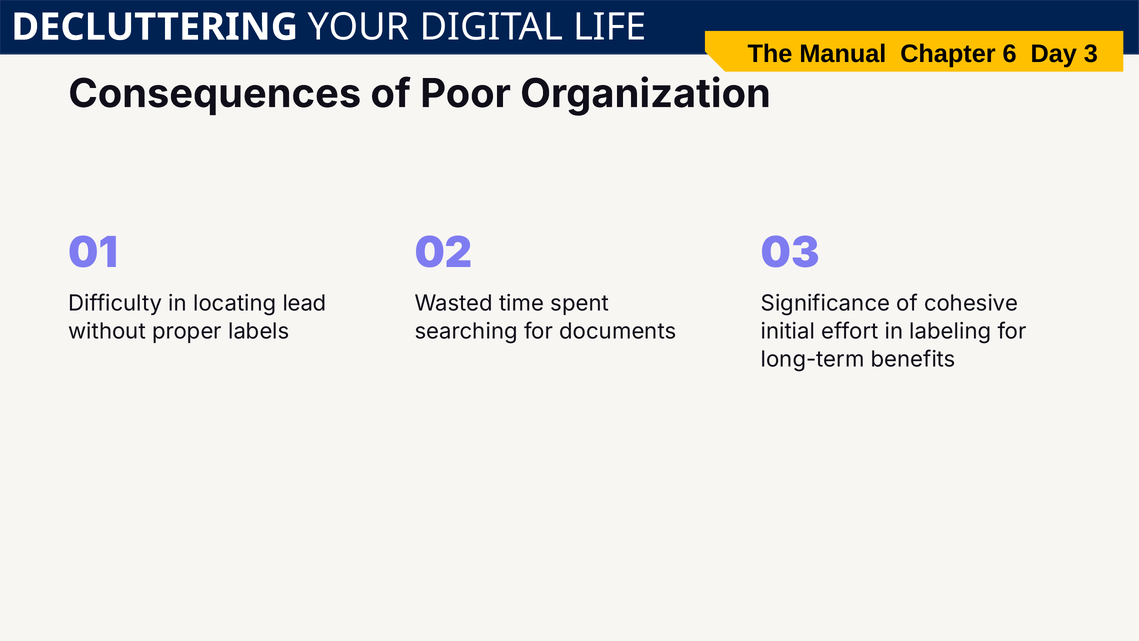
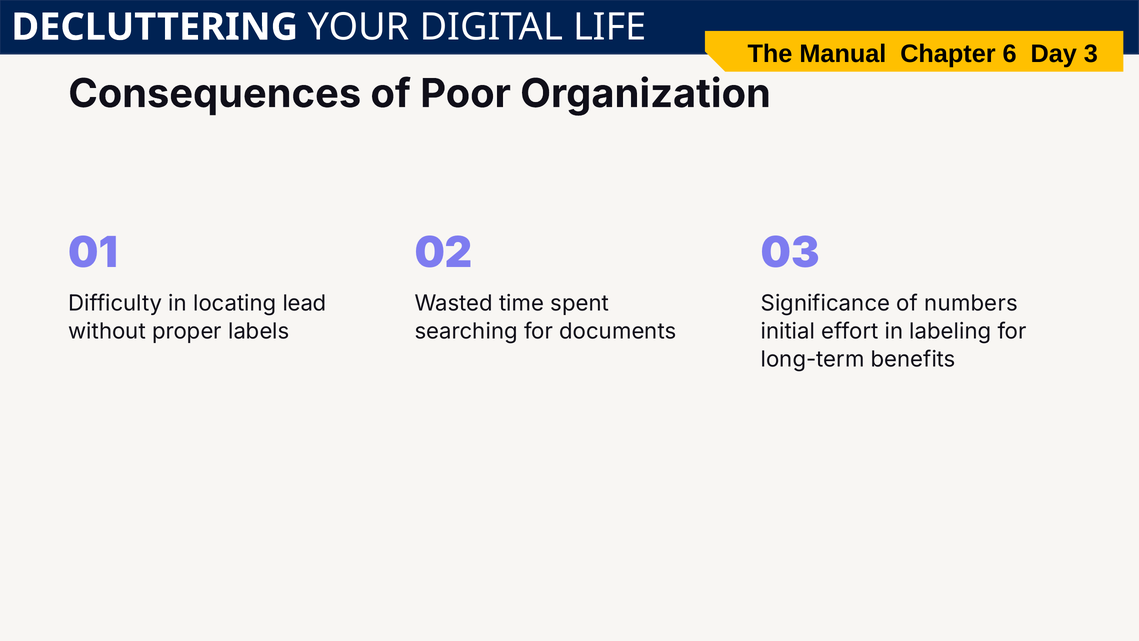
cohesive: cohesive -> numbers
